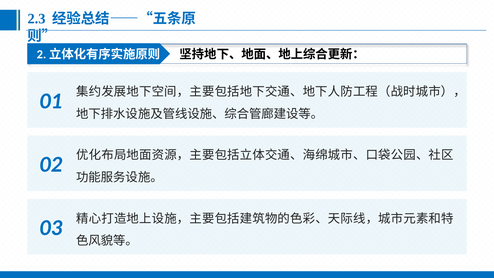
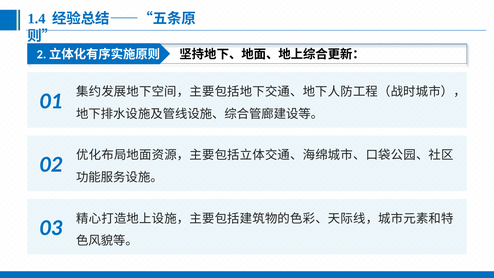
2.3: 2.3 -> 1.4
